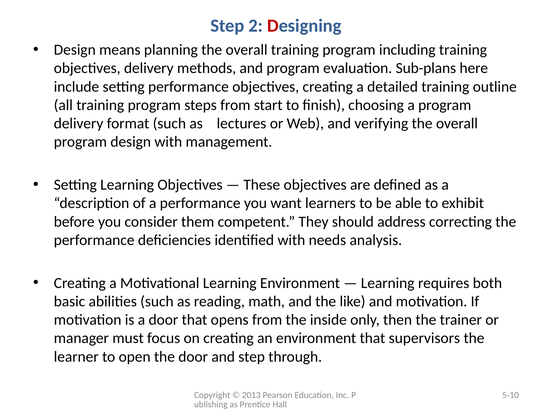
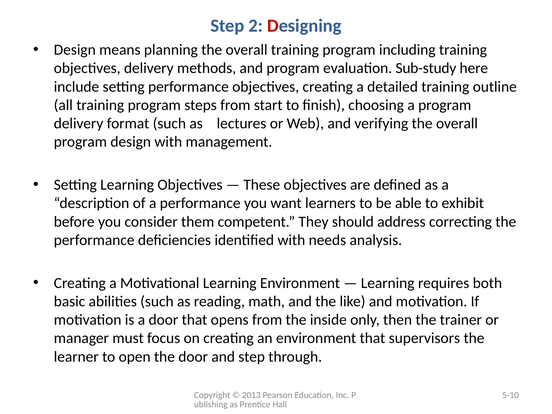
Sub-plans: Sub-plans -> Sub-study
